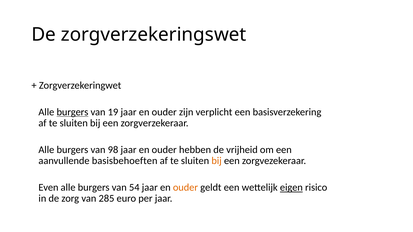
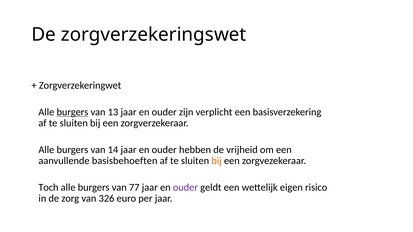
19: 19 -> 13
98: 98 -> 14
Even: Even -> Toch
54: 54 -> 77
ouder at (185, 188) colour: orange -> purple
eigen underline: present -> none
285: 285 -> 326
